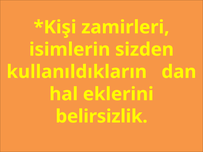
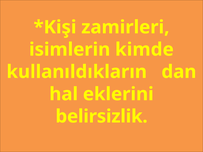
sizden: sizden -> kimde
